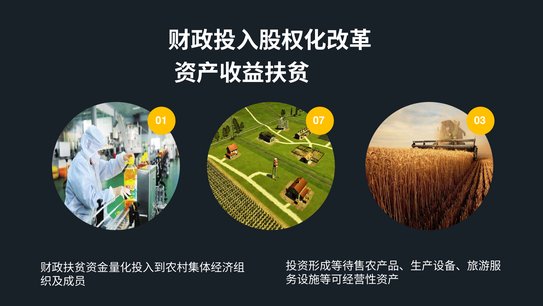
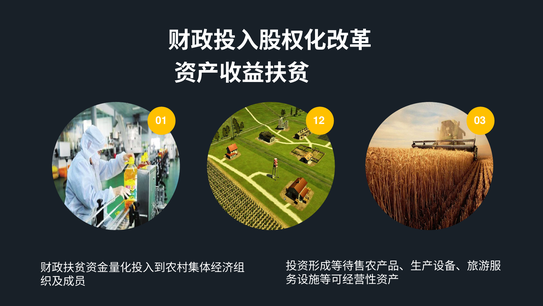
07: 07 -> 12
